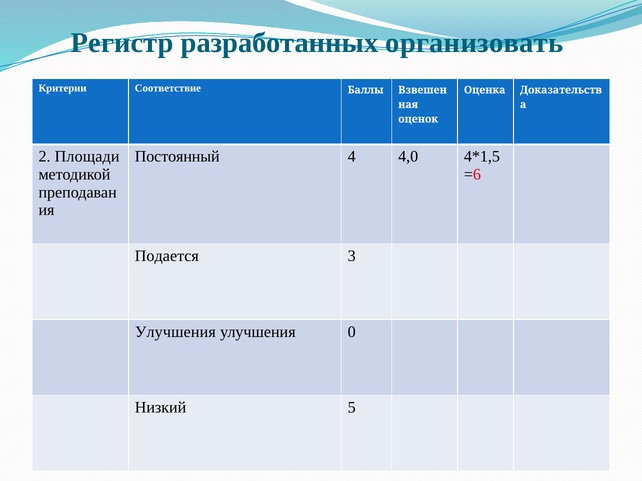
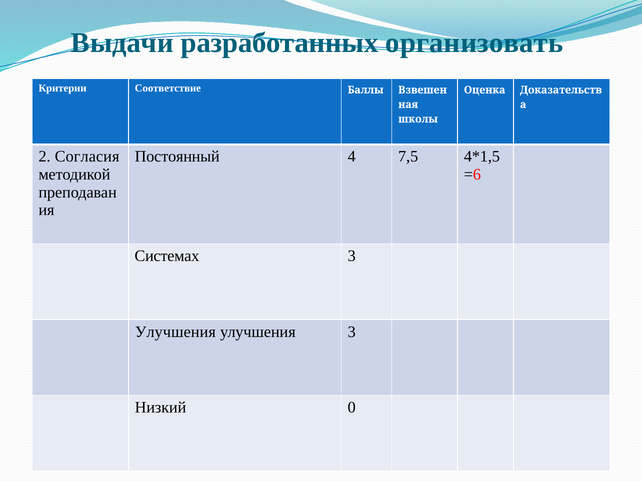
Регистр: Регистр -> Выдачи
оценок: оценок -> школы
Площади: Площади -> Согласия
4,0: 4,0 -> 7,5
Подается: Подается -> Системах
улучшения 0: 0 -> 3
5: 5 -> 0
